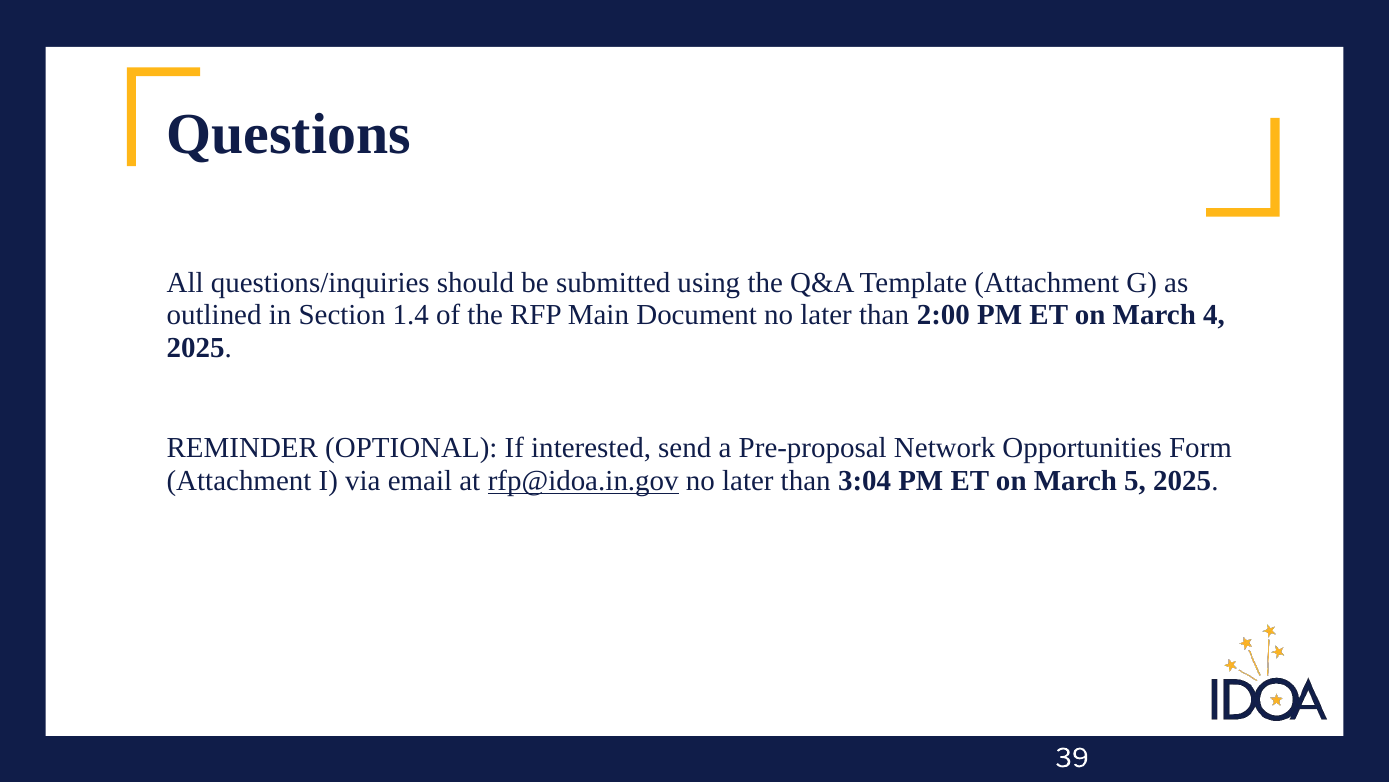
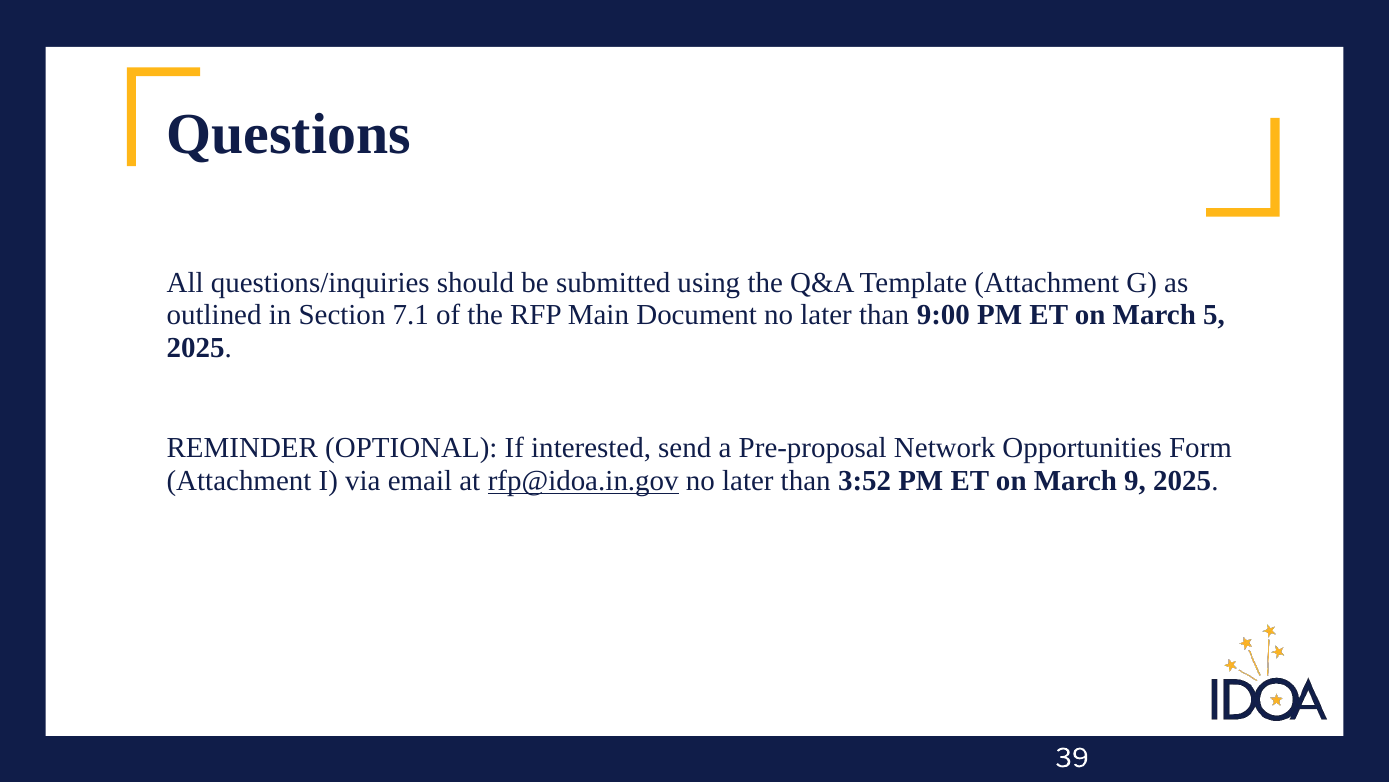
1.4: 1.4 -> 7.1
2:00: 2:00 -> 9:00
4: 4 -> 5
3:04: 3:04 -> 3:52
5: 5 -> 9
